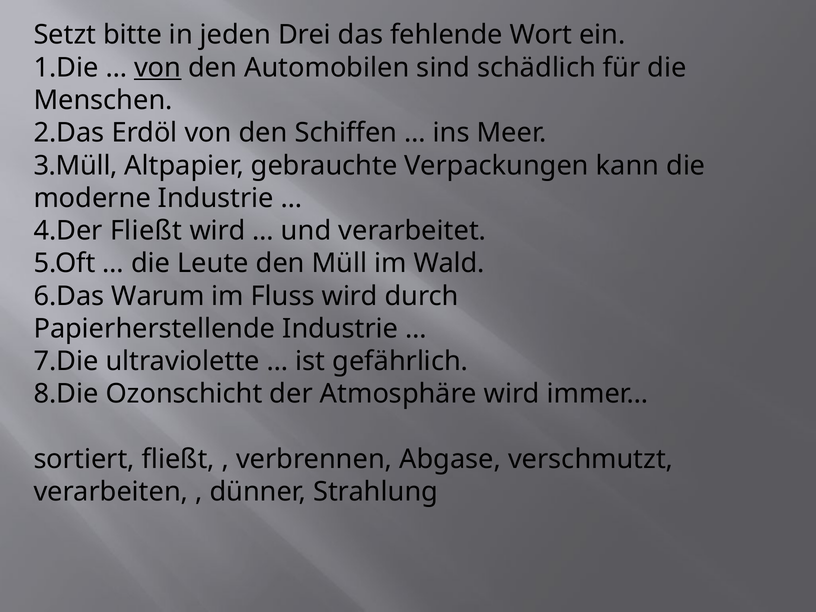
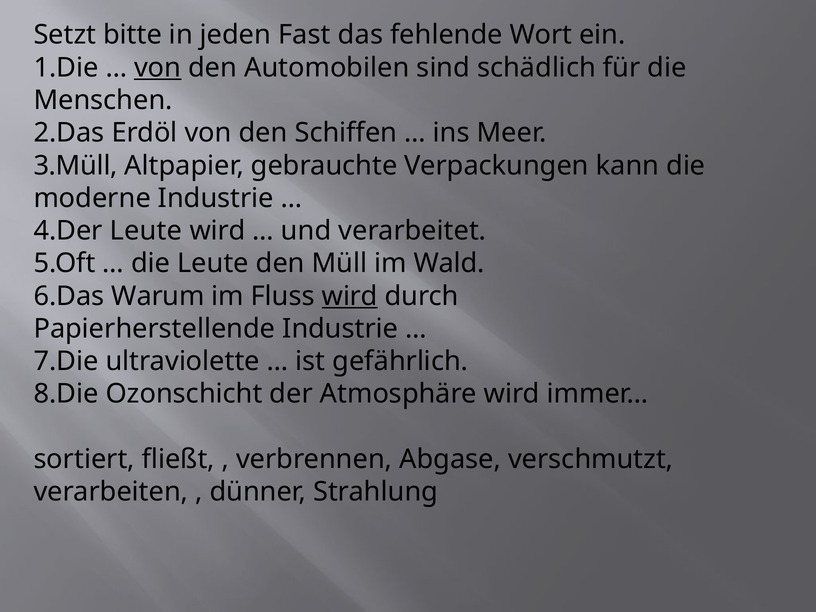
Drei: Drei -> Fast
4.Der Fließt: Fließt -> Leute
wird at (350, 296) underline: none -> present
